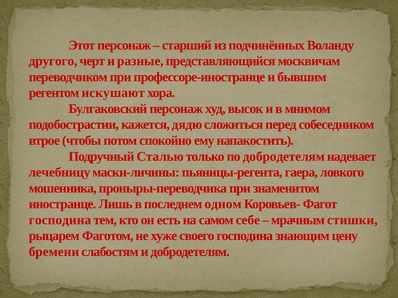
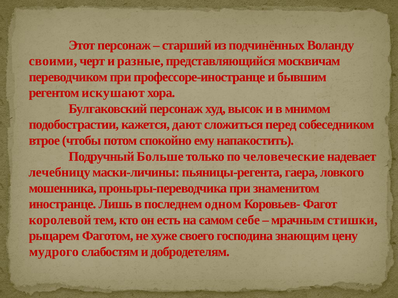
другого: другого -> своими
дядю: дядю -> дают
Сталью: Сталью -> Больше
по добродетелям: добродетелям -> человеческие
господина at (60, 220): господина -> королевой
бремени: бремени -> мудрого
